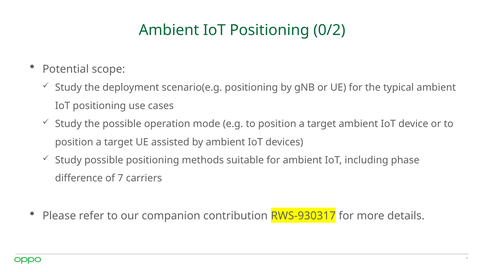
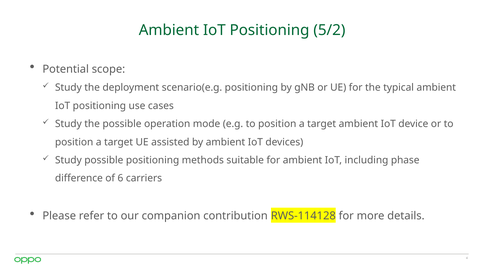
0/2: 0/2 -> 5/2
7: 7 -> 6
RWS-930317: RWS-930317 -> RWS-114128
